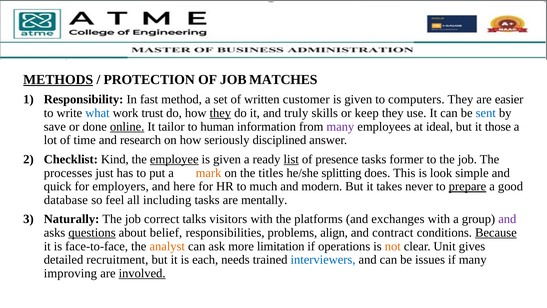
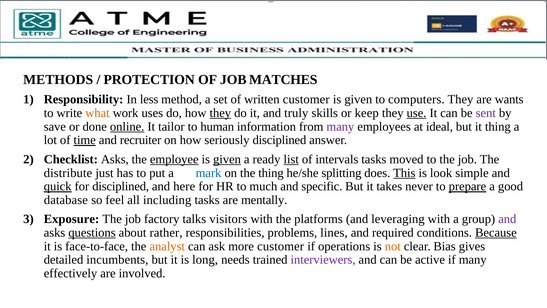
METHODS underline: present -> none
fast: fast -> less
easier: easier -> wants
what colour: blue -> orange
trust: trust -> uses
use underline: none -> present
sent colour: blue -> purple
it those: those -> thing
time underline: none -> present
research: research -> recruiter
Checklist Kind: Kind -> Asks
given at (227, 159) underline: none -> present
presence: presence -> intervals
former: former -> moved
processes: processes -> distribute
mark colour: orange -> blue
the titles: titles -> thing
This underline: none -> present
quick underline: none -> present
for employers: employers -> disciplined
modern: modern -> specific
Naturally: Naturally -> Exposure
correct: correct -> factory
exchanges: exchanges -> leveraging
belief: belief -> rather
align: align -> lines
contract: contract -> required
more limitation: limitation -> customer
Unit: Unit -> Bias
recruitment: recruitment -> incumbents
each: each -> long
interviewers colour: blue -> purple
issues: issues -> active
improving: improving -> effectively
involved underline: present -> none
